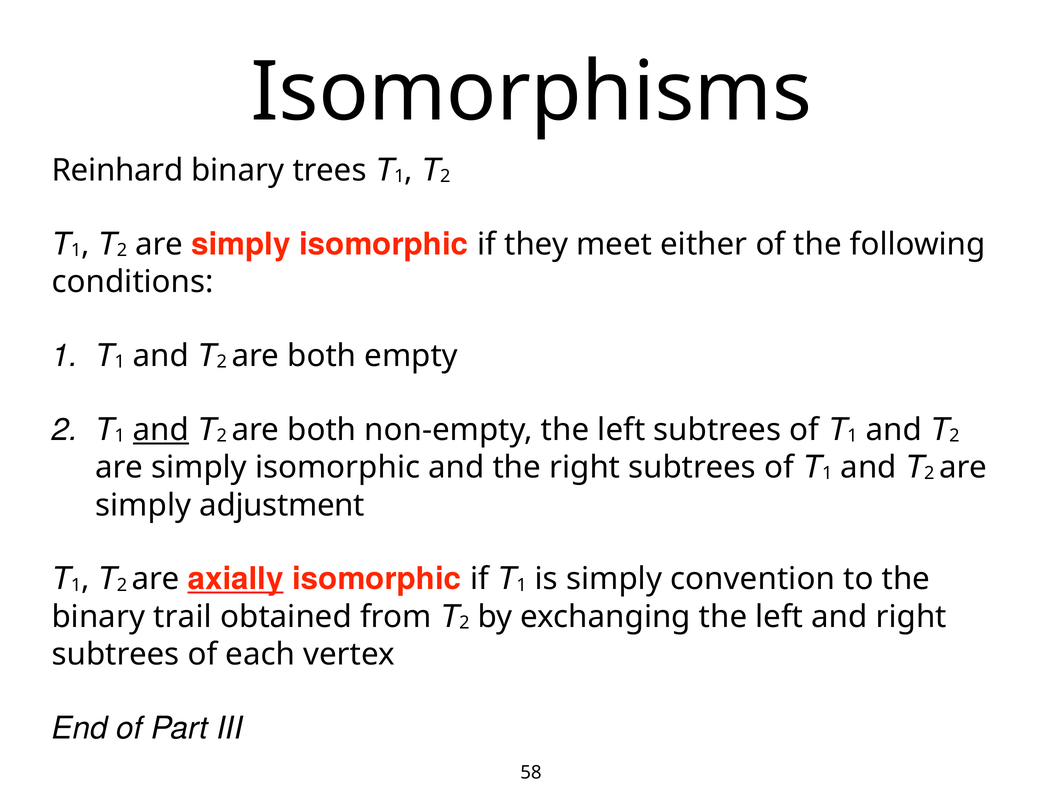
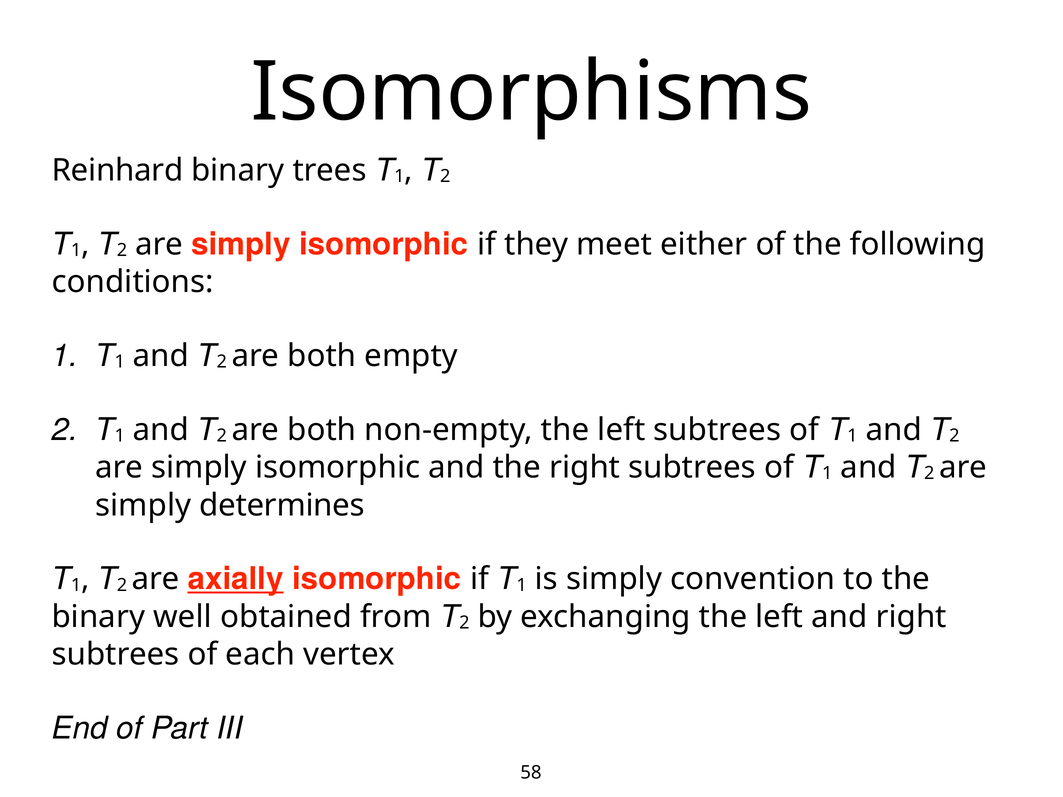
and at (161, 430) underline: present -> none
adjustment: adjustment -> determines
trail: trail -> well
